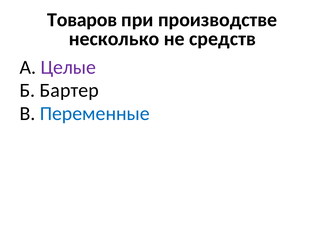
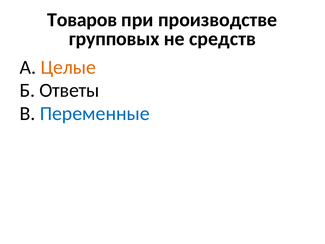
несколько: несколько -> групповых
Целые colour: purple -> orange
Бартер: Бартер -> Ответы
